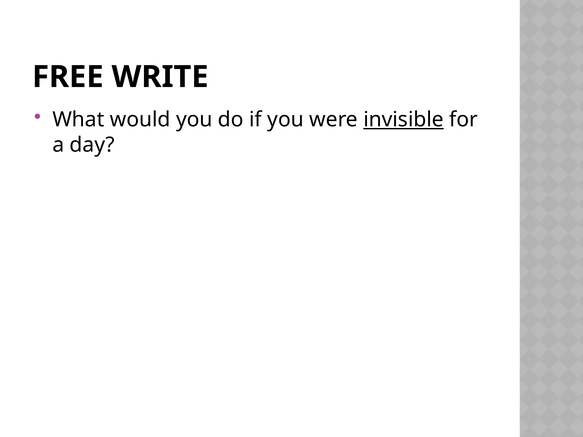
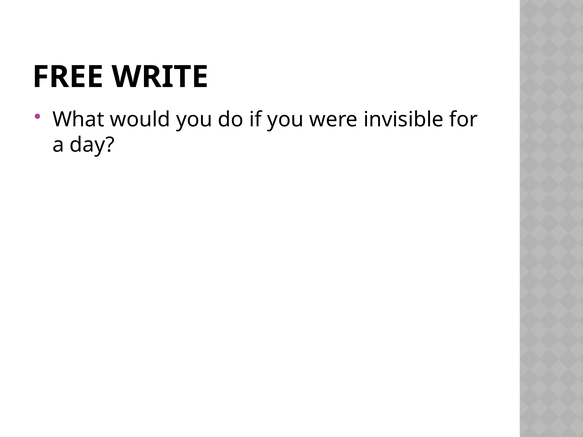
invisible underline: present -> none
